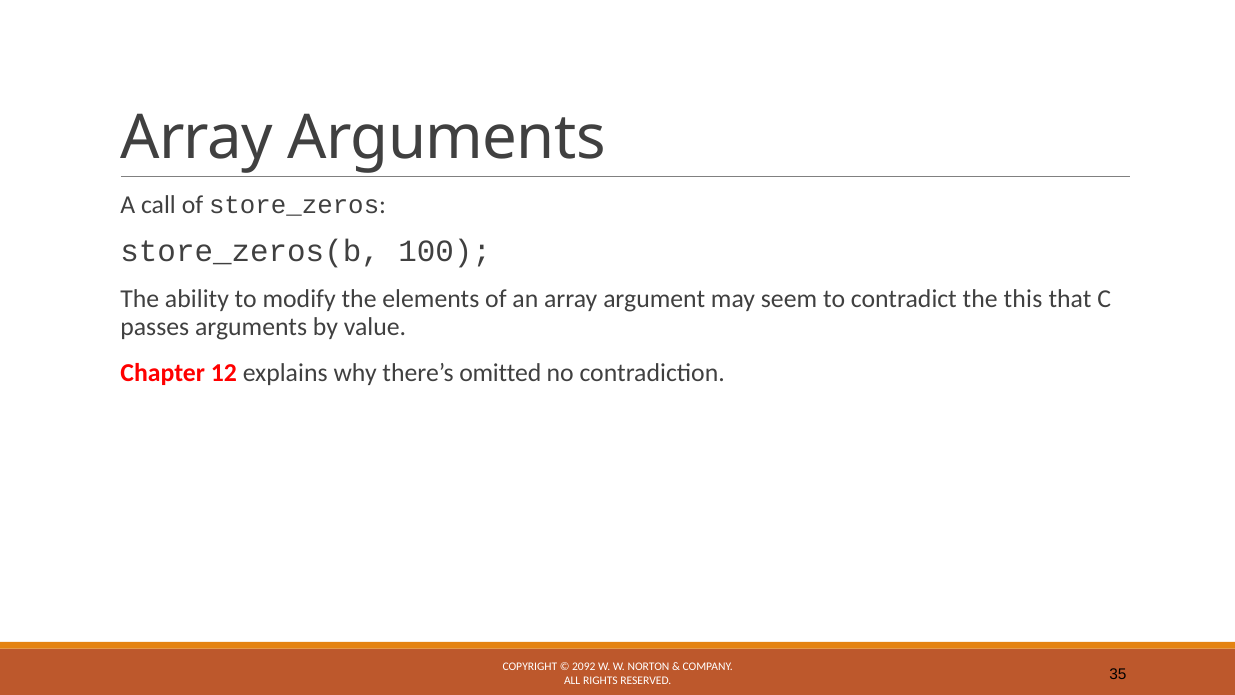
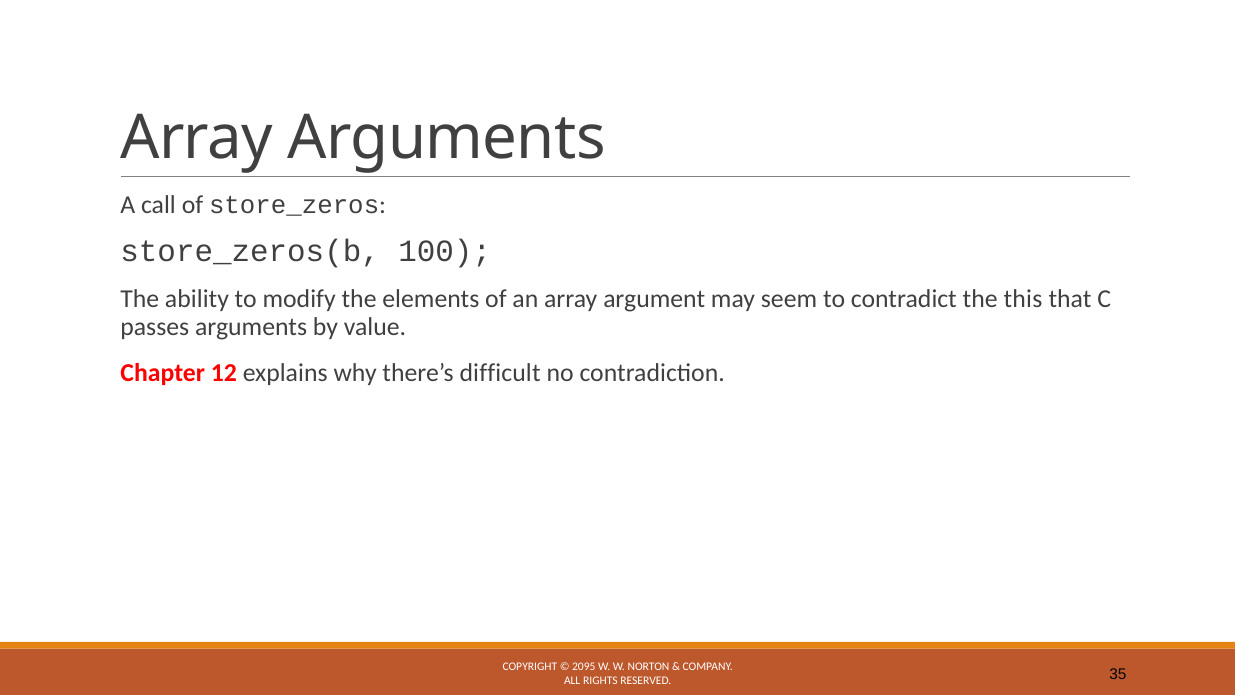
omitted: omitted -> difficult
2092: 2092 -> 2095
